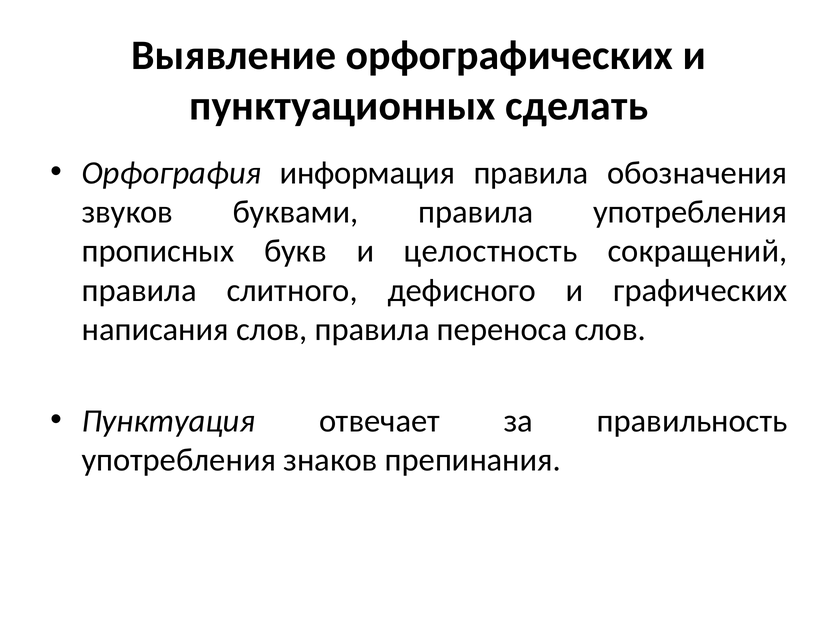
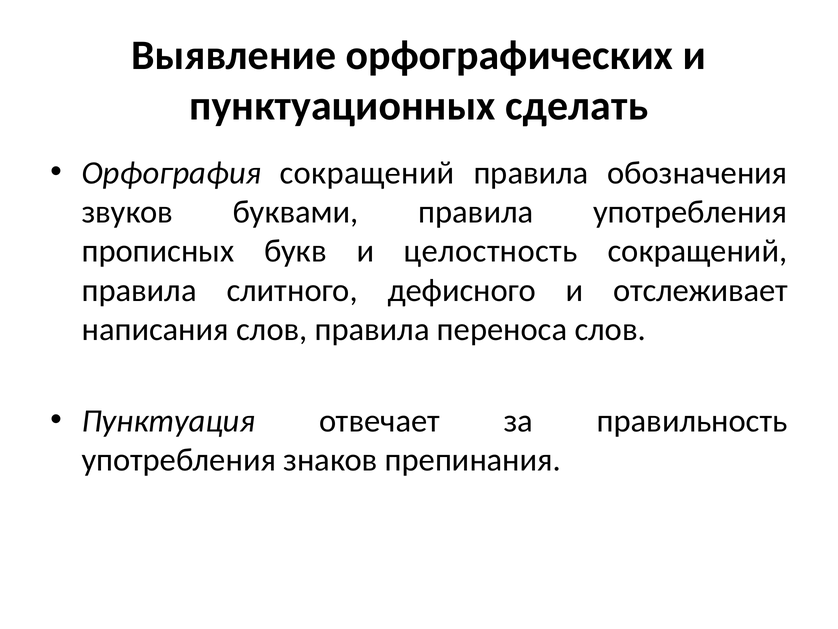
Орфография информация: информация -> сокращений
графических: графических -> отслеживает
